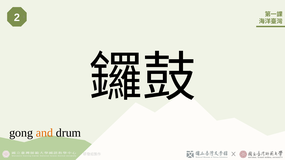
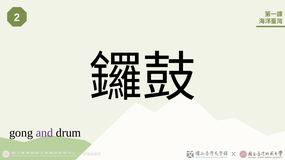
and colour: orange -> purple
